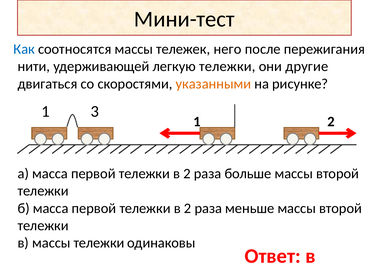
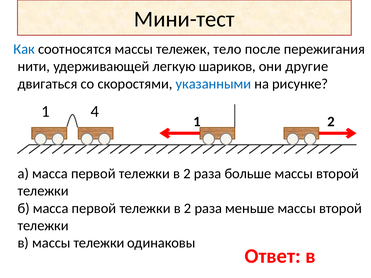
него: него -> тело
легкую тележки: тележки -> шариков
указанными colour: orange -> blue
3: 3 -> 4
